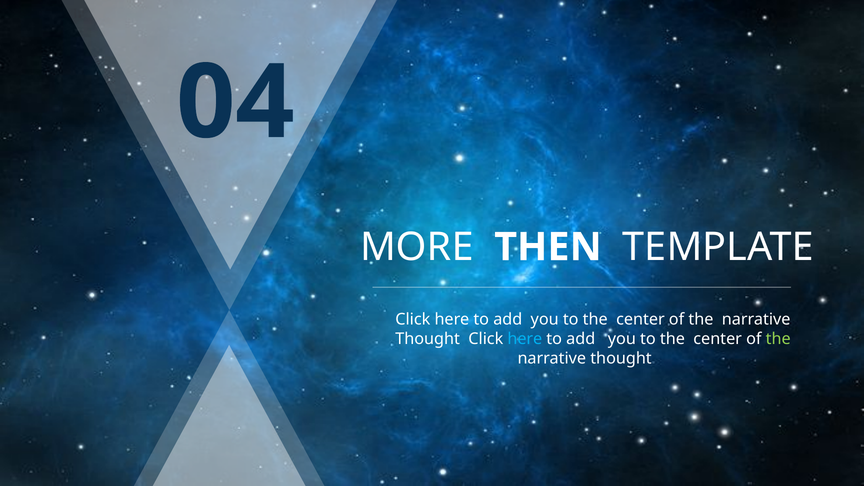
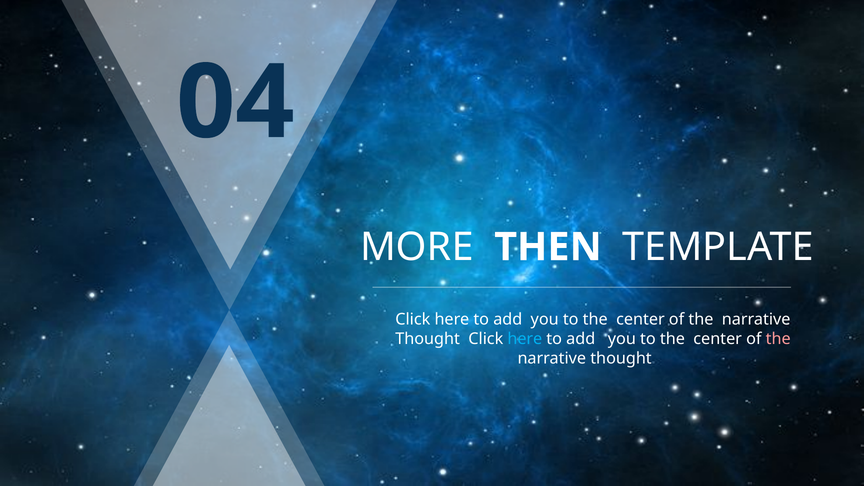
the at (778, 339) colour: light green -> pink
